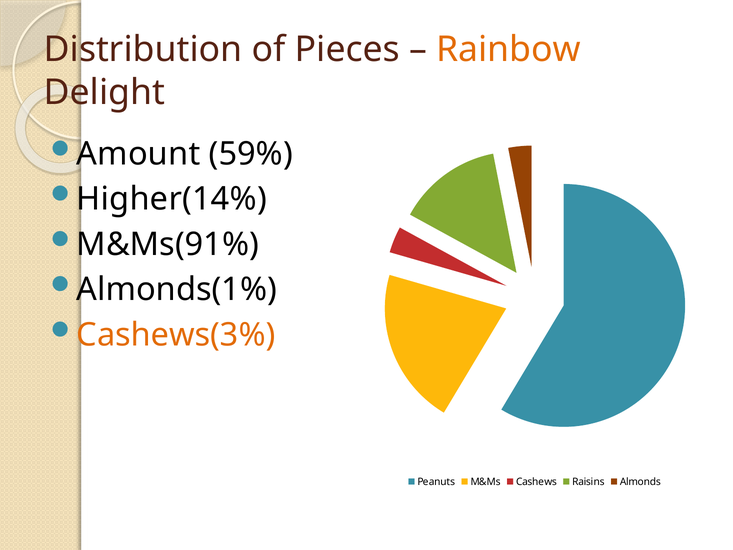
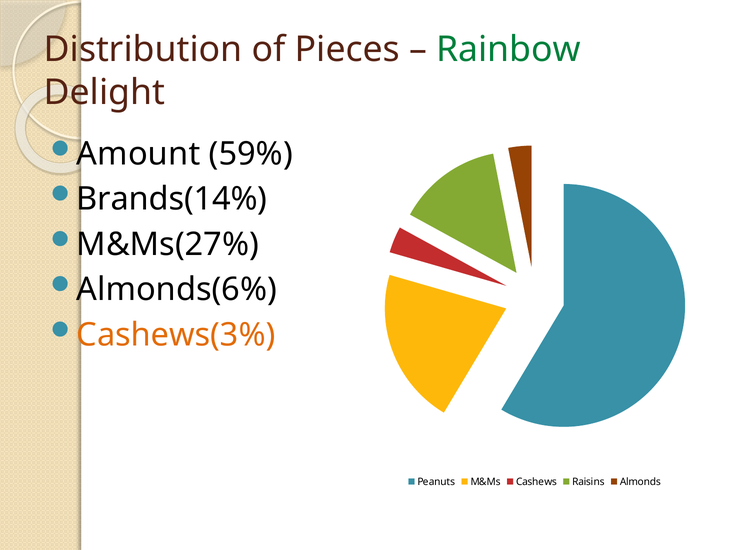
Rainbow colour: orange -> green
Higher(14%: Higher(14% -> Brands(14%
M&Ms(91%: M&Ms(91% -> M&Ms(27%
Almonds(1%: Almonds(1% -> Almonds(6%
